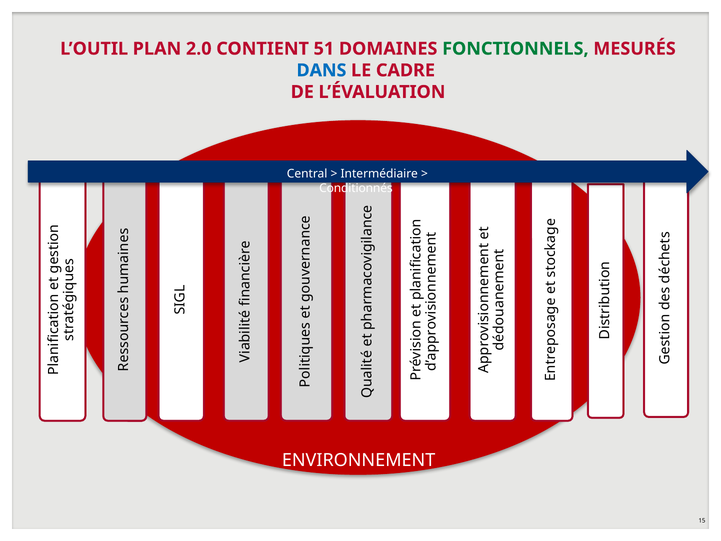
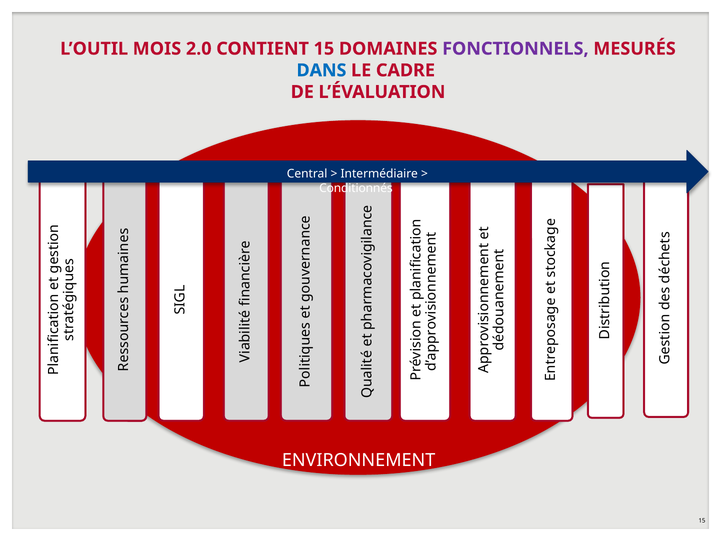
PLAN: PLAN -> MOIS
CONTIENT 51: 51 -> 15
FONCTIONNELS colour: green -> purple
